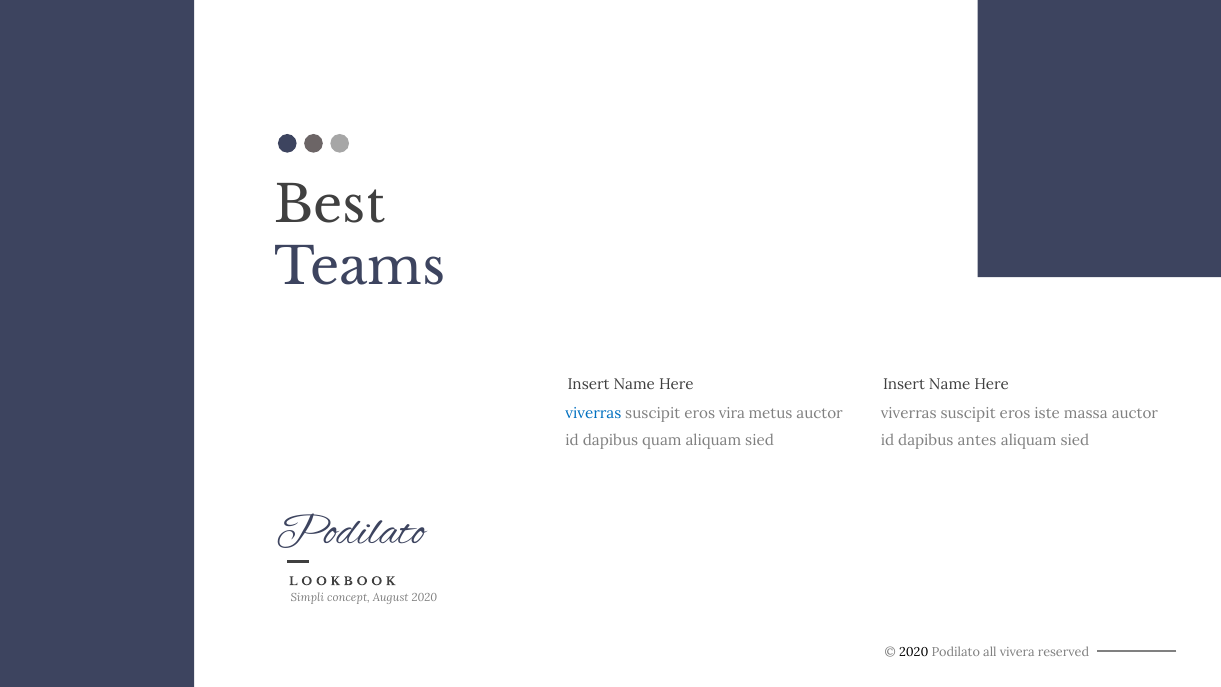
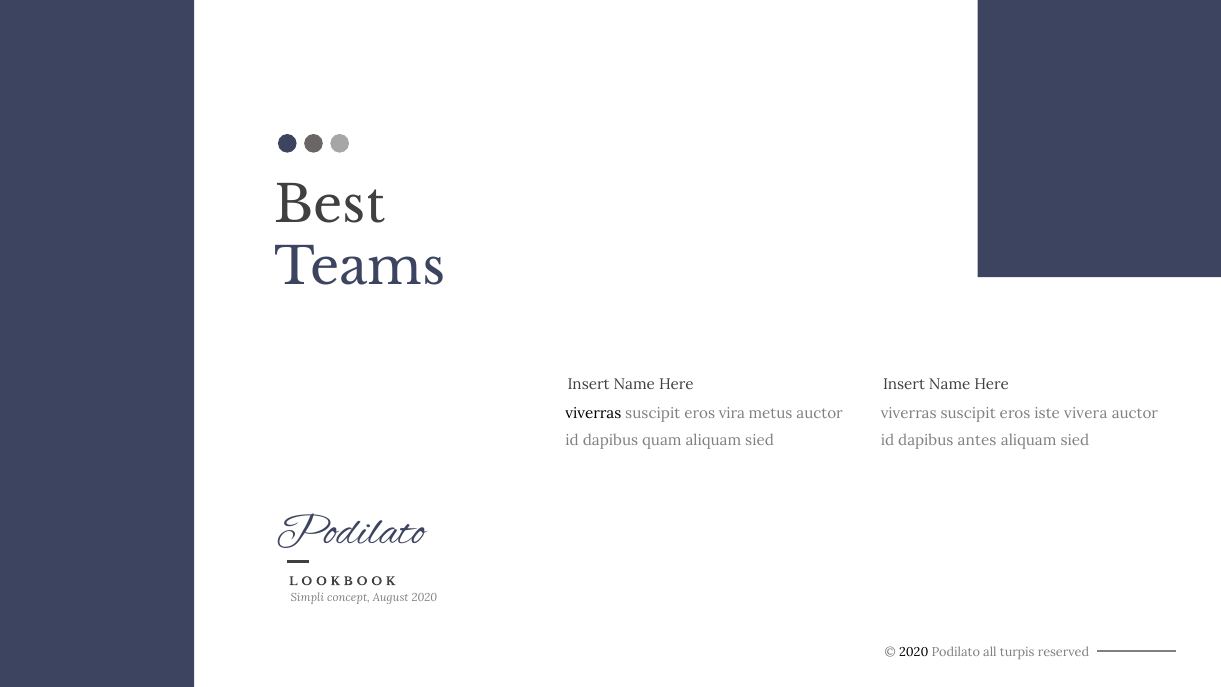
viverras at (593, 413) colour: blue -> black
massa: massa -> vivera
vivera: vivera -> turpis
